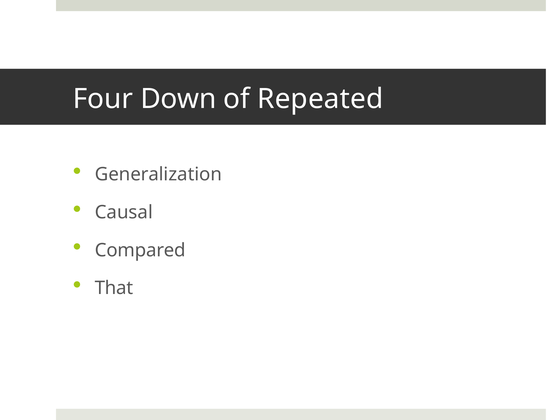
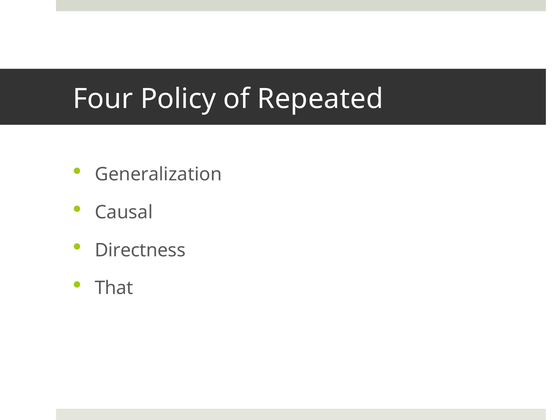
Down: Down -> Policy
Compared: Compared -> Directness
